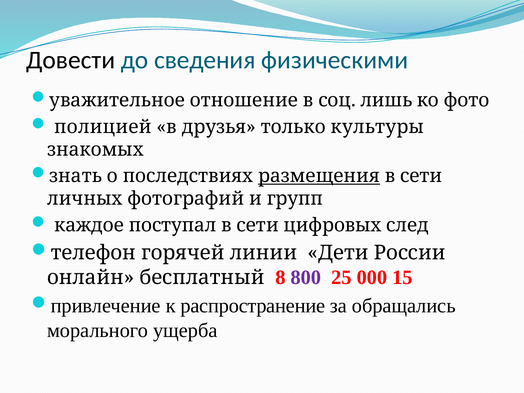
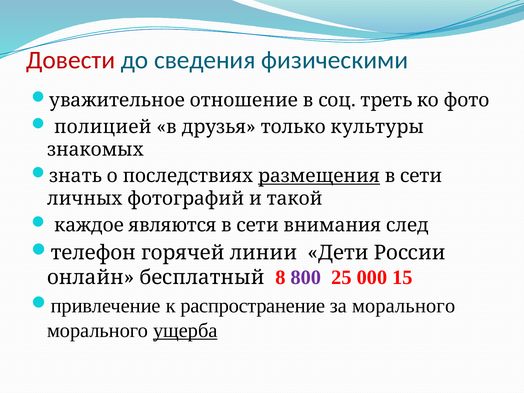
Довести colour: black -> red
лишь: лишь -> треть
групп: групп -> такой
поступал: поступал -> являются
цифровых: цифровых -> внимания
за обращались: обращались -> морального
ущерба underline: none -> present
